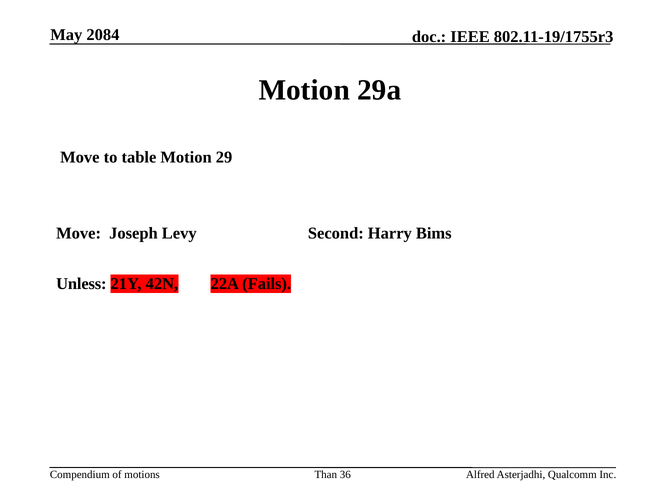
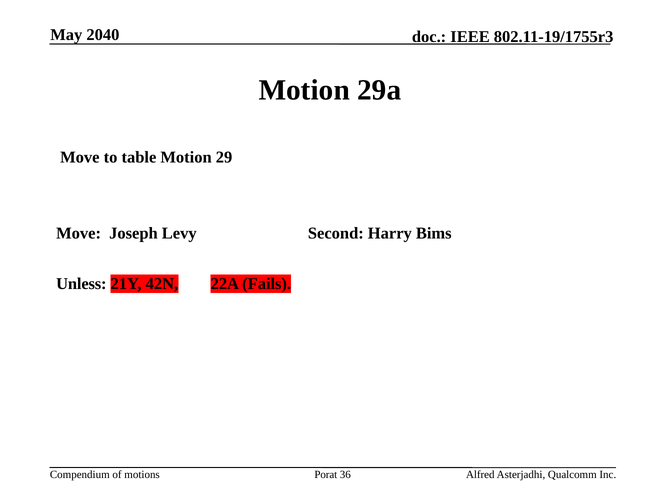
2084: 2084 -> 2040
Than: Than -> Porat
